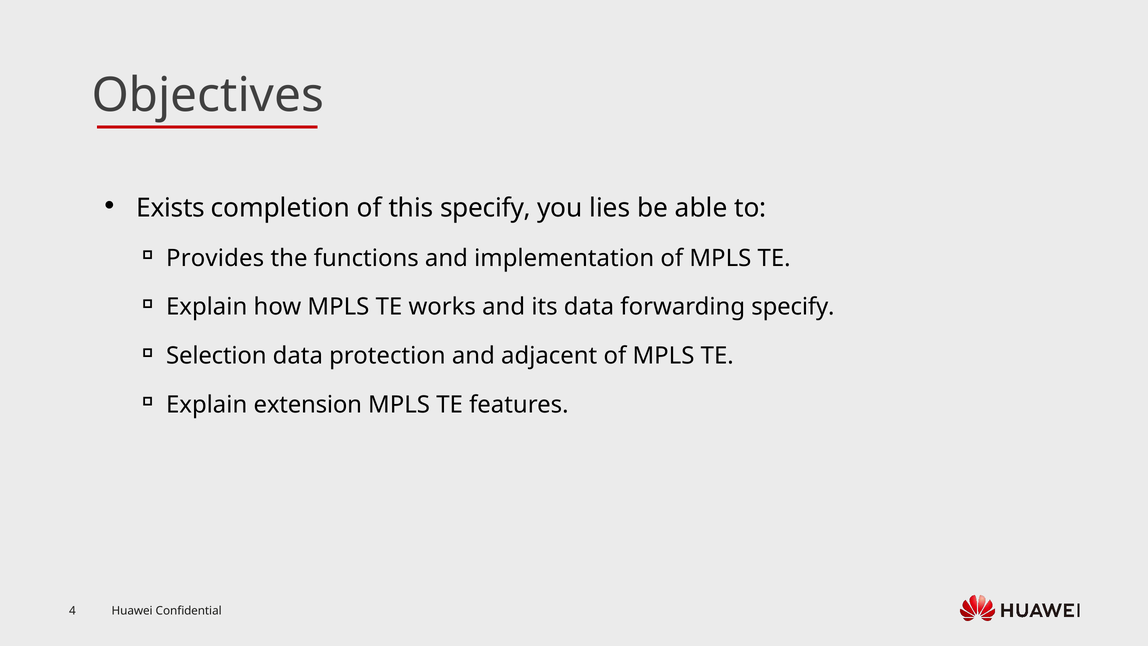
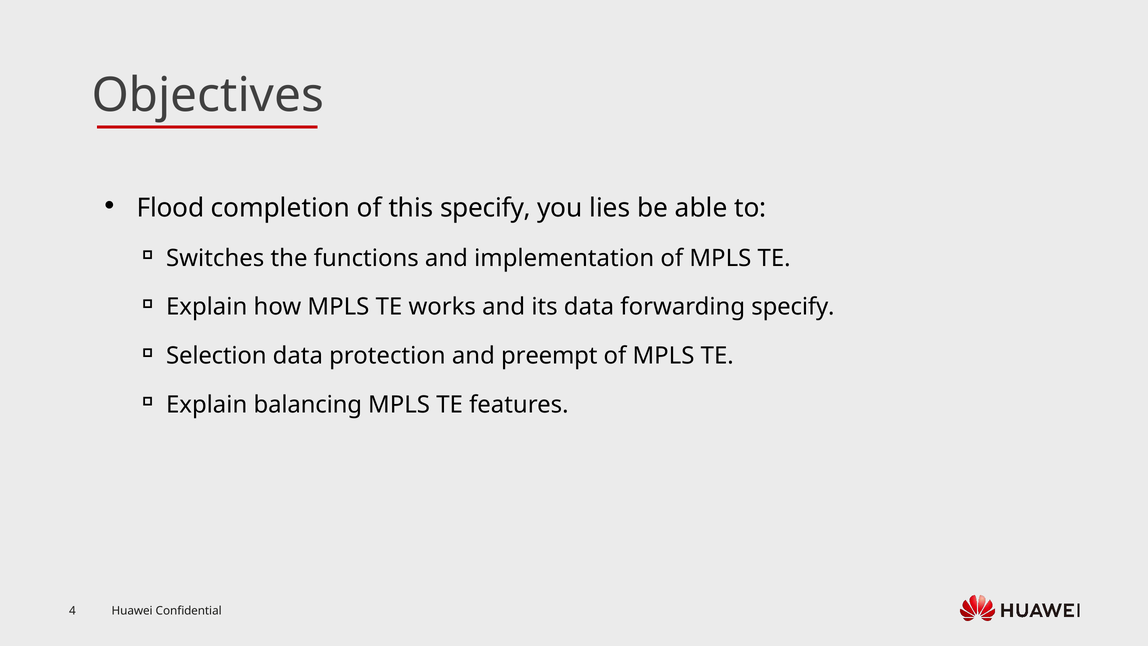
Exists: Exists -> Flood
Provides: Provides -> Switches
adjacent: adjacent -> preempt
extension: extension -> balancing
